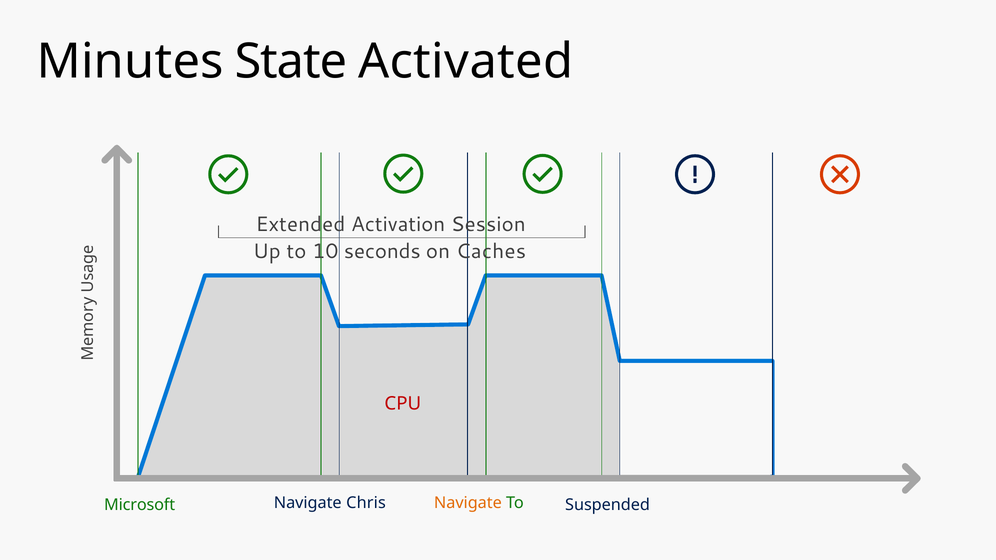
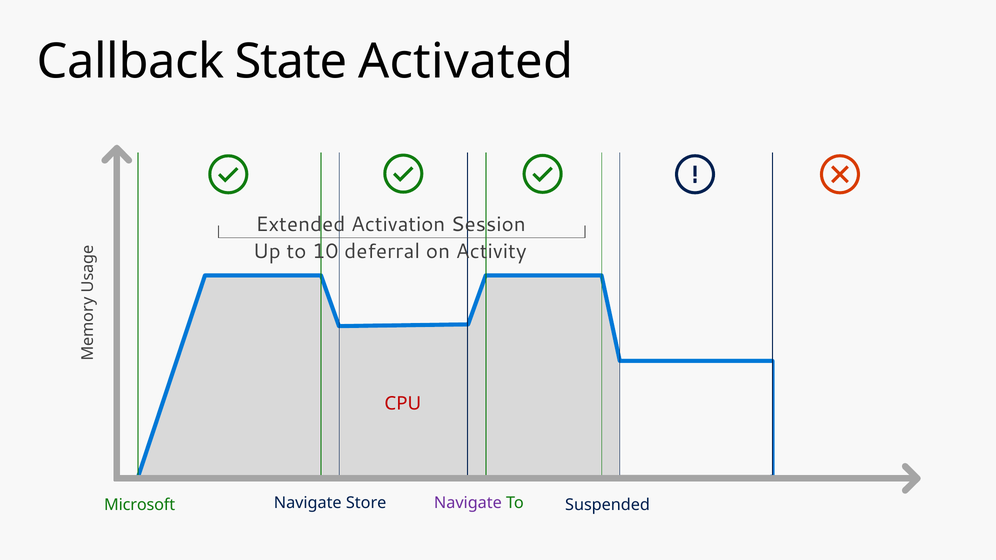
Minutes: Minutes -> Callback
seconds: seconds -> deferral
Caches: Caches -> Activity
Navigate at (468, 503) colour: orange -> purple
Chris: Chris -> Store
